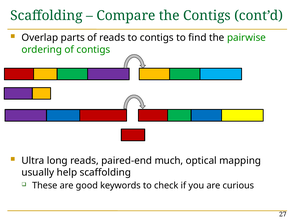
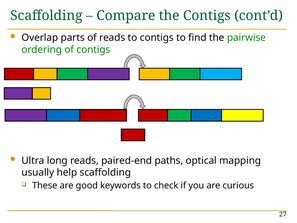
much: much -> paths
